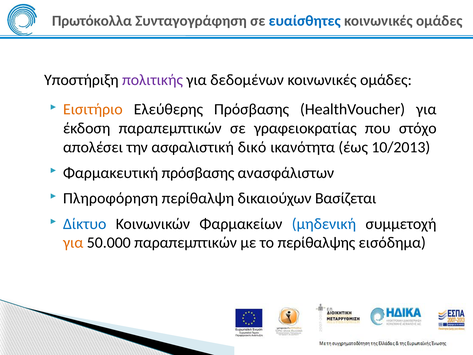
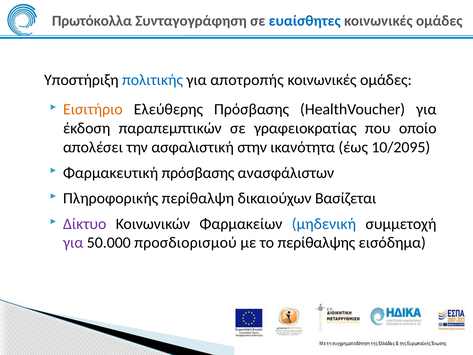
πολιτικής colour: purple -> blue
δεδομένων: δεδομένων -> αποτροπής
στόχο: στόχο -> οποίο
δικό: δικό -> στην
10/2013: 10/2013 -> 10/2095
Πληροφόρηση: Πληροφόρηση -> Πληροφορικής
Δίκτυο colour: blue -> purple
για at (73, 243) colour: orange -> purple
50.000 παραπεμπτικών: παραπεμπτικών -> προσδιορισμού
